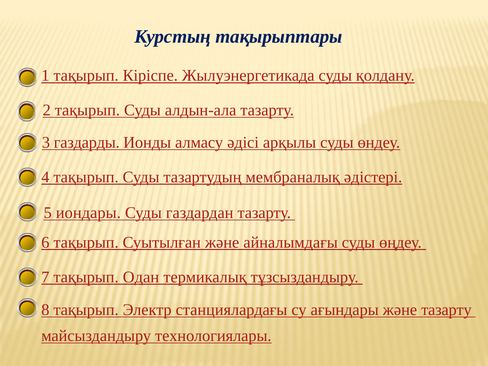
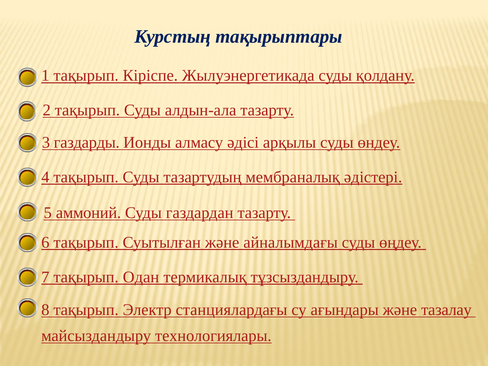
иондары: иондары -> аммоний
және тазарту: тазарту -> тазалау
